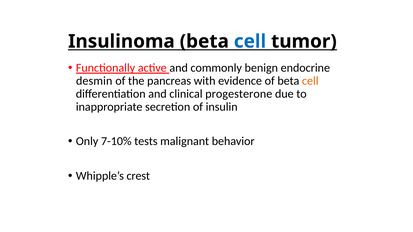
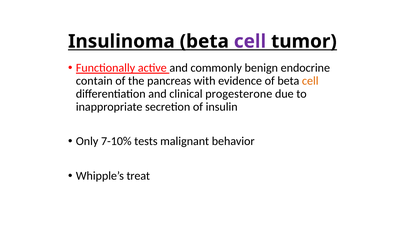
cell at (250, 41) colour: blue -> purple
desmin: desmin -> contain
crest: crest -> treat
